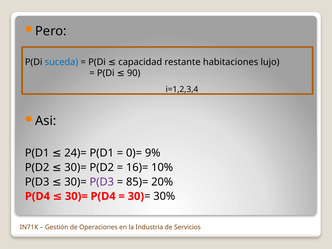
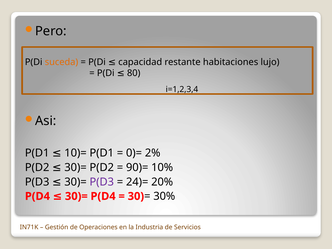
suceda colour: blue -> orange
90: 90 -> 80
24)=: 24)= -> 10)=
9%: 9% -> 2%
16)=: 16)= -> 90)=
85)=: 85)= -> 24)=
